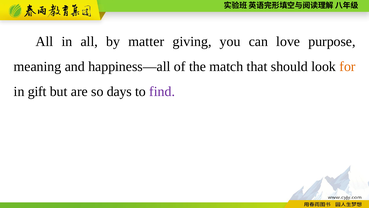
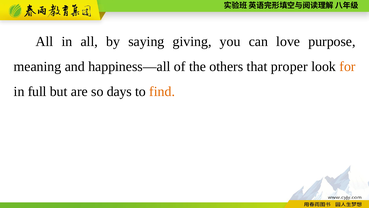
matter: matter -> saying
match: match -> others
should: should -> proper
gift: gift -> full
find colour: purple -> orange
